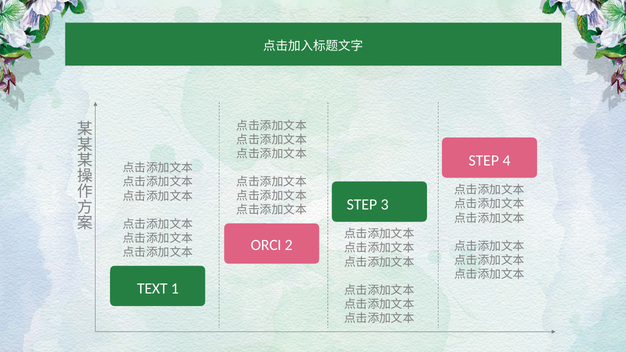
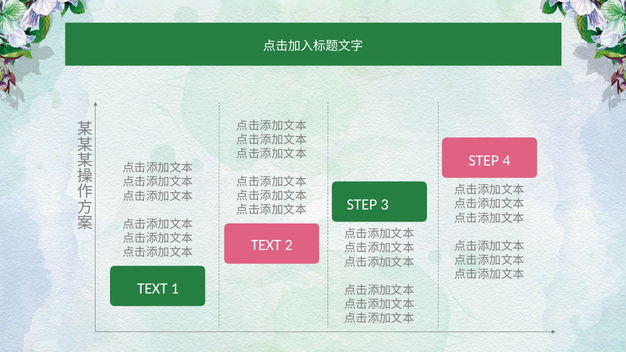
ORCI at (266, 245): ORCI -> TEXT
